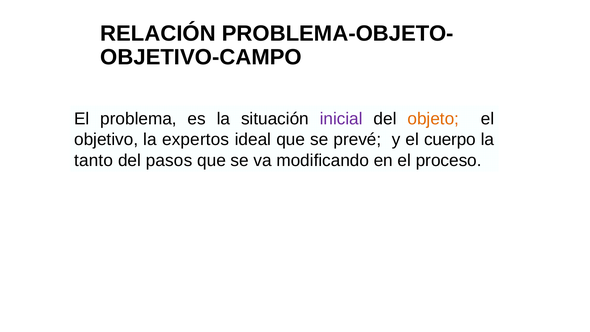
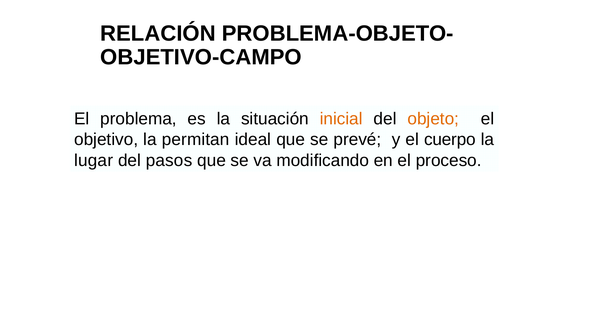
inicial colour: purple -> orange
expertos: expertos -> permitan
tanto: tanto -> lugar
